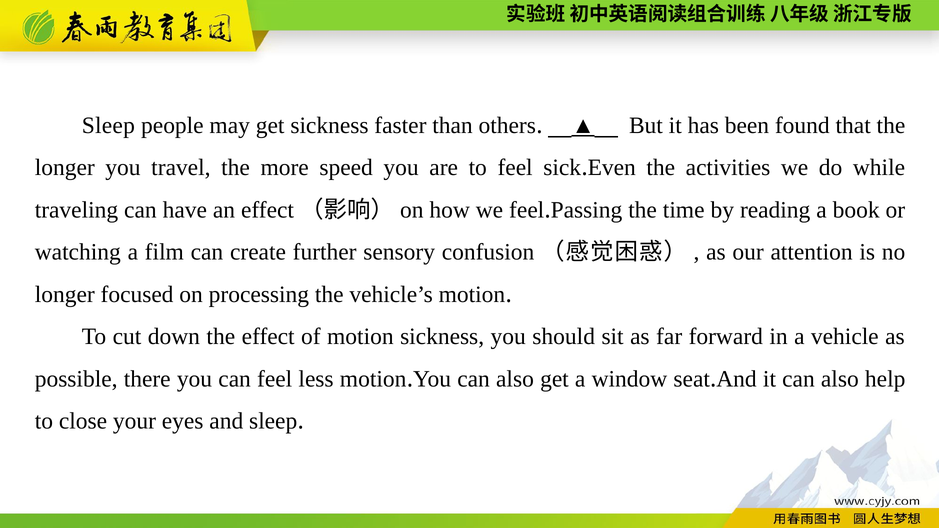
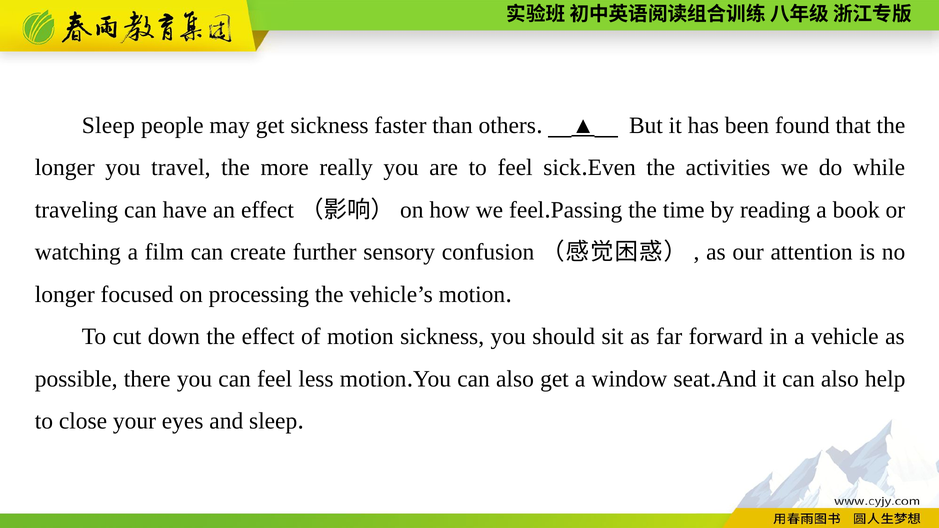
speed: speed -> really
